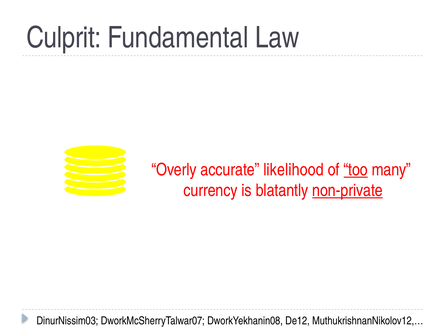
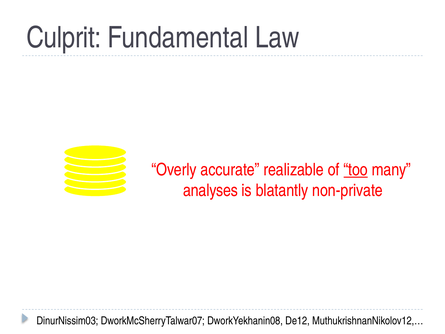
likelihood: likelihood -> realizable
currency: currency -> analyses
non-private underline: present -> none
